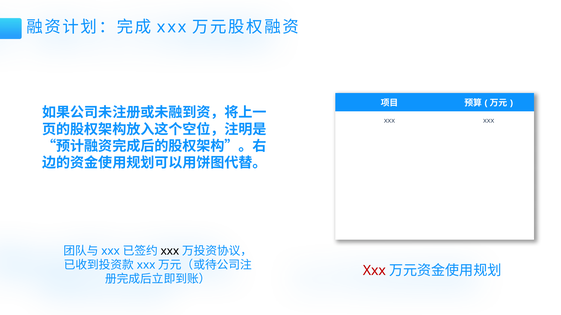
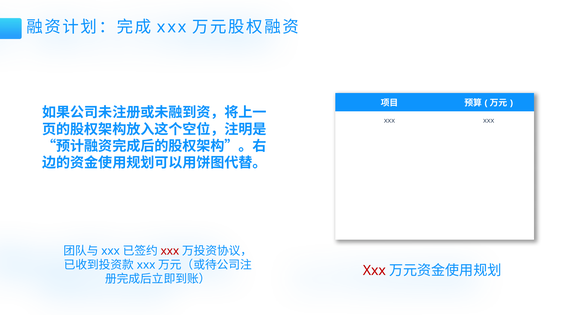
xxx at (170, 251) colour: black -> red
